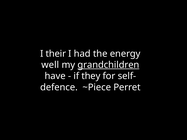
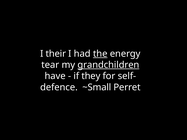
the underline: none -> present
well: well -> tear
~Piece: ~Piece -> ~Small
